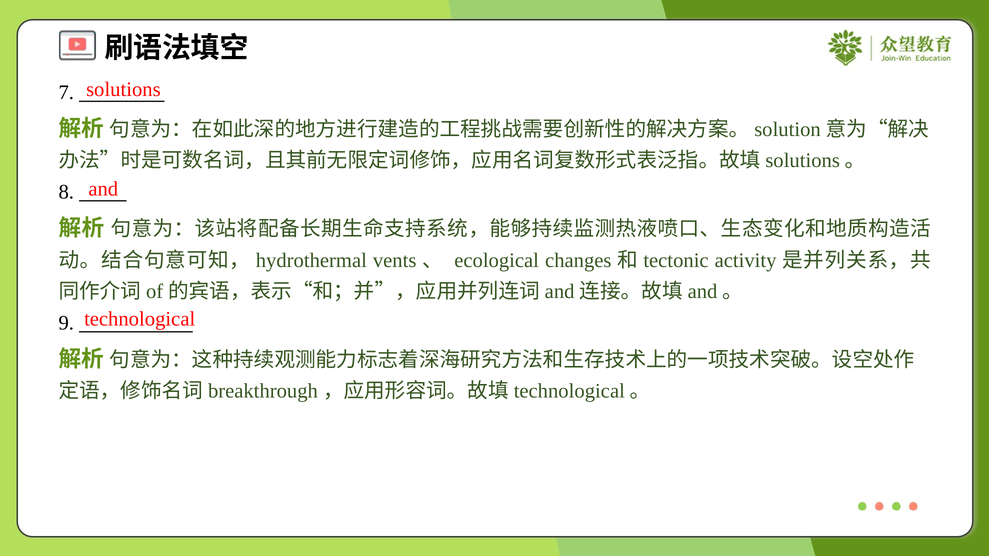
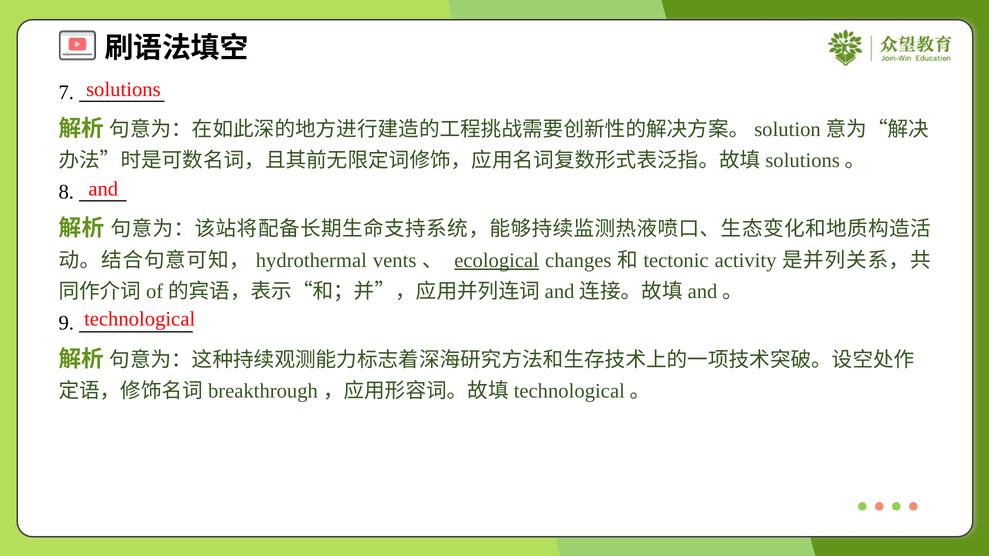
ecological underline: none -> present
